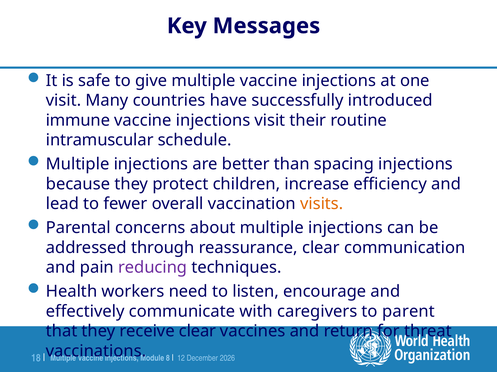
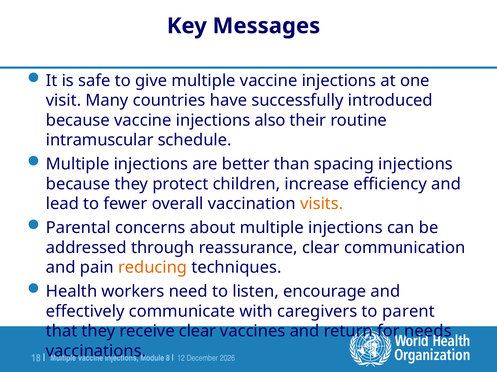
immune at (78, 121): immune -> because
injections visit: visit -> also
reducing colour: purple -> orange
threat: threat -> needs
